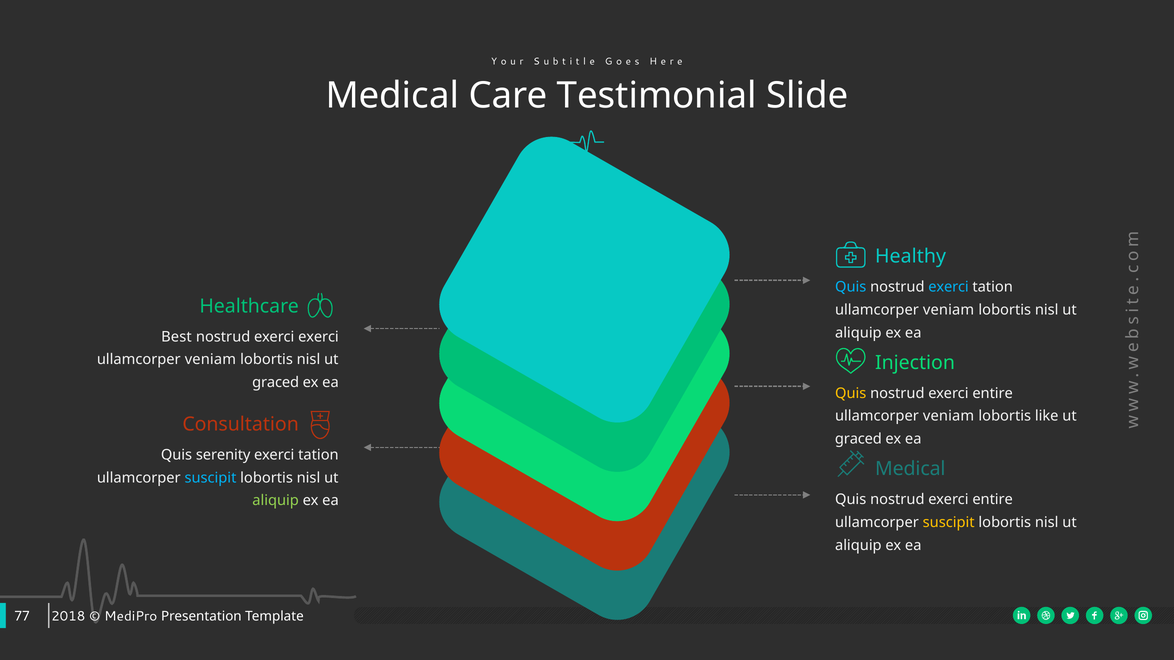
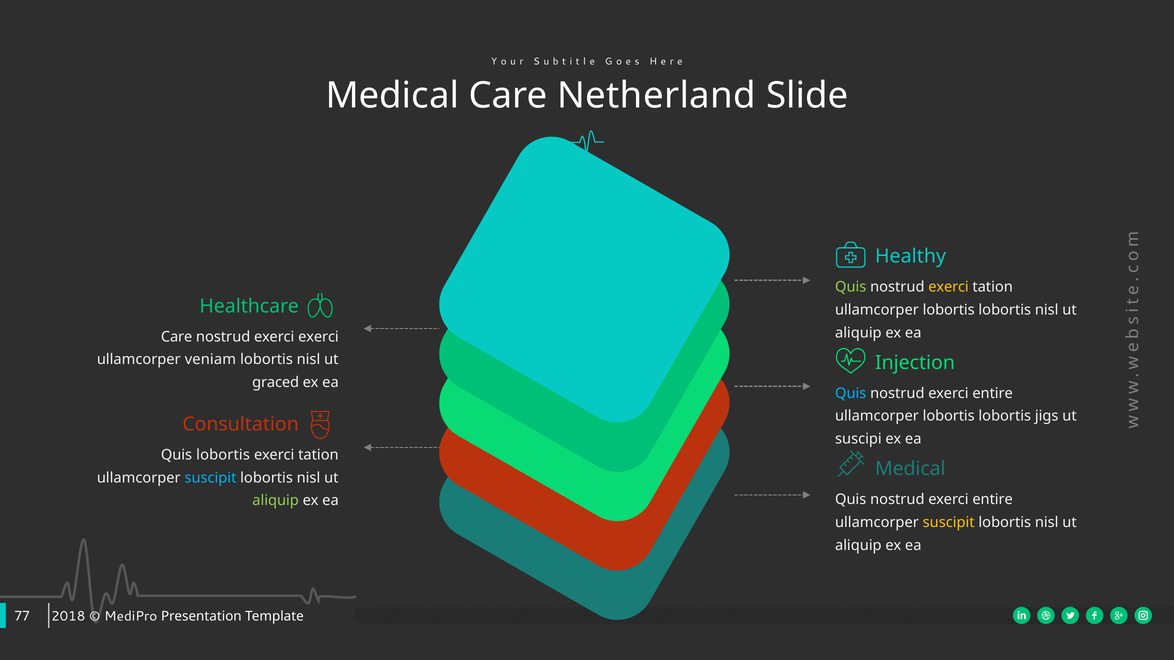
Testimonial: Testimonial -> Netherland
Quis at (851, 287) colour: light blue -> light green
exerci at (948, 287) colour: light blue -> yellow
veniam at (949, 310): veniam -> lobortis
Best at (176, 337): Best -> Care
Quis at (851, 393) colour: yellow -> light blue
veniam at (949, 416): veniam -> lobortis
like: like -> jigs
graced at (858, 439): graced -> suscipi
Quis serenity: serenity -> lobortis
